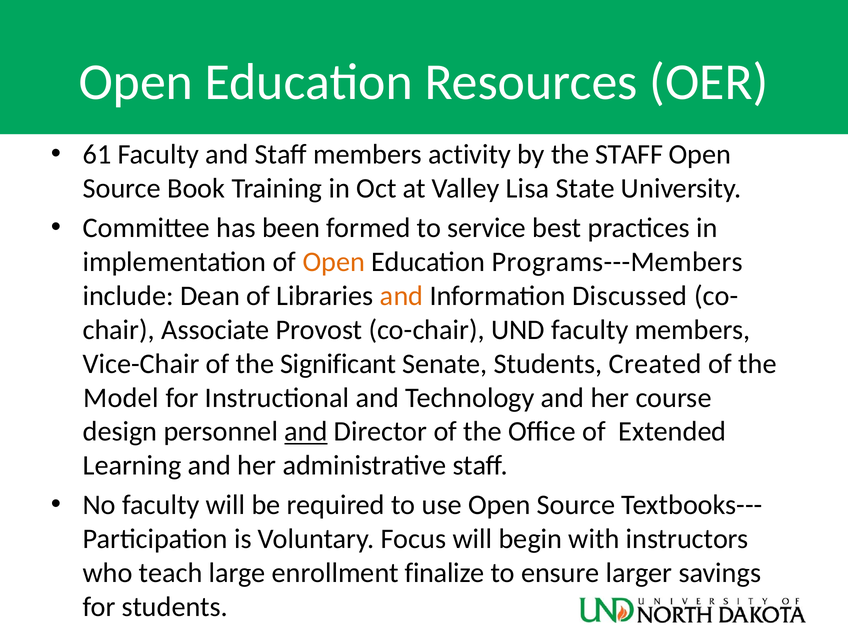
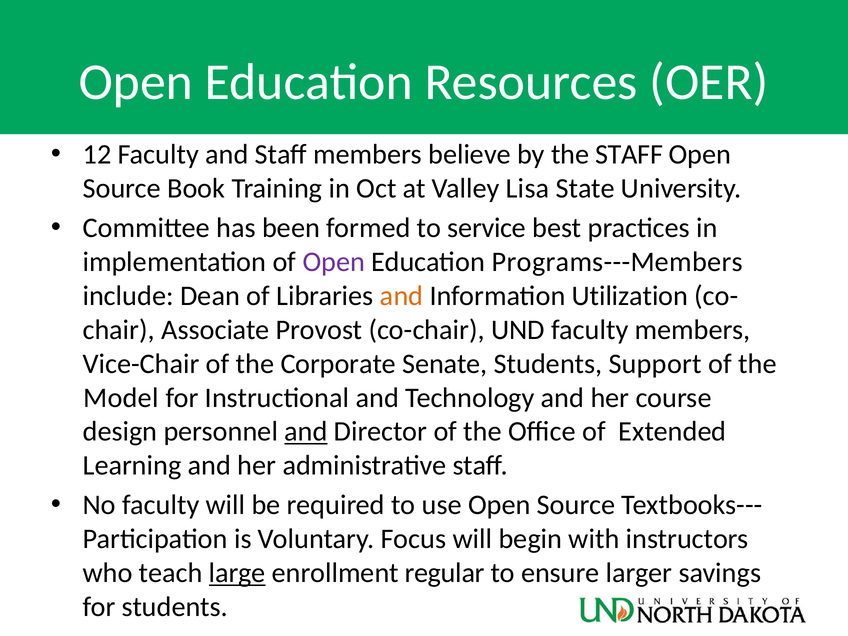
61: 61 -> 12
activity: activity -> believe
Open at (334, 262) colour: orange -> purple
Discussed: Discussed -> Utilization
Significant: Significant -> Corporate
Created: Created -> Support
large underline: none -> present
finalize: finalize -> regular
